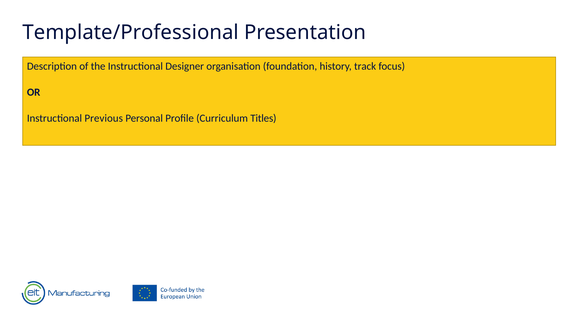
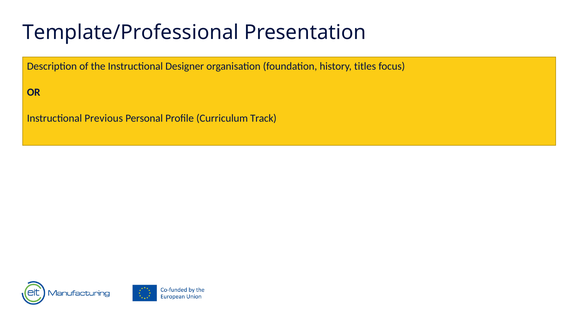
track: track -> titles
Titles: Titles -> Track
